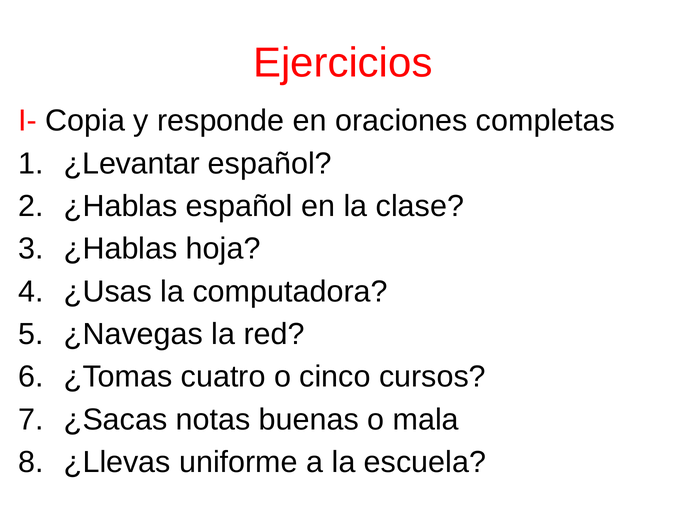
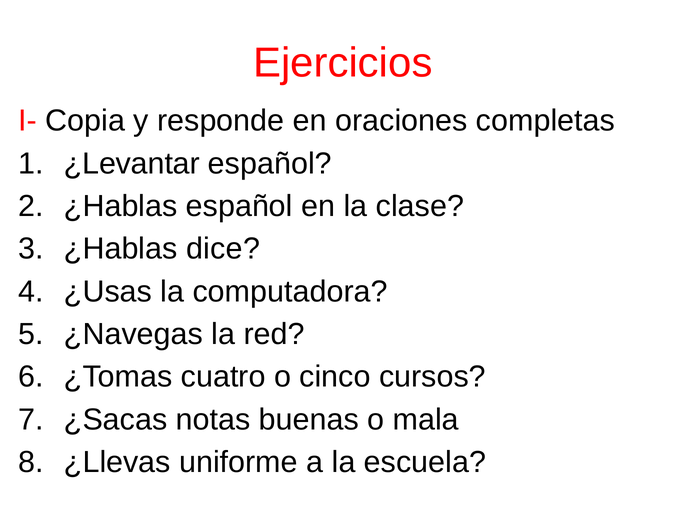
hoja: hoja -> dice
